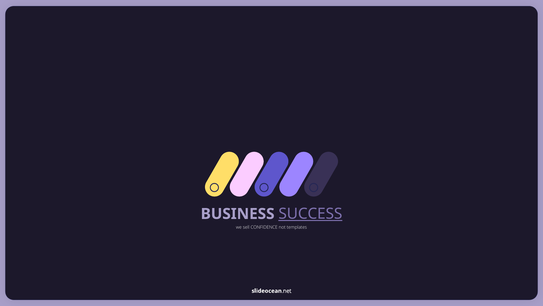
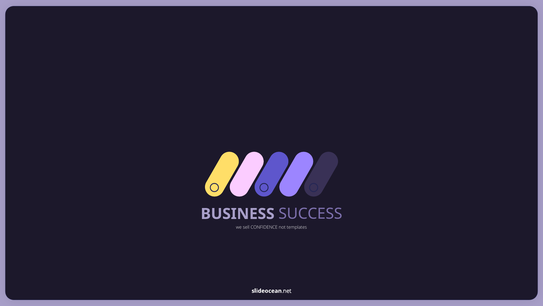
SUCCESS underline: present -> none
